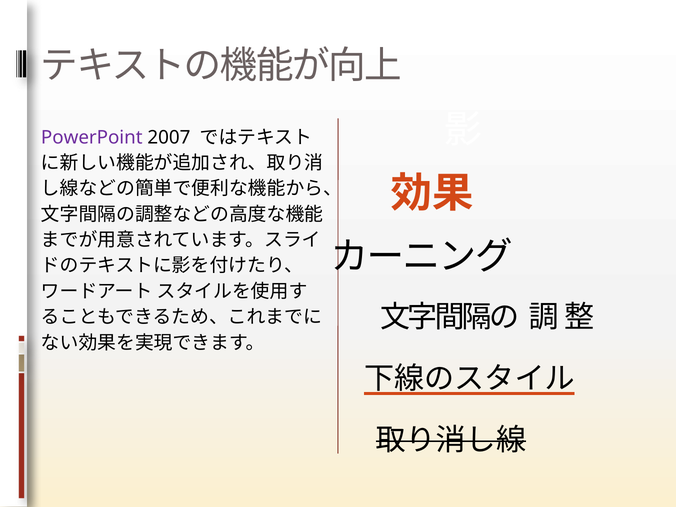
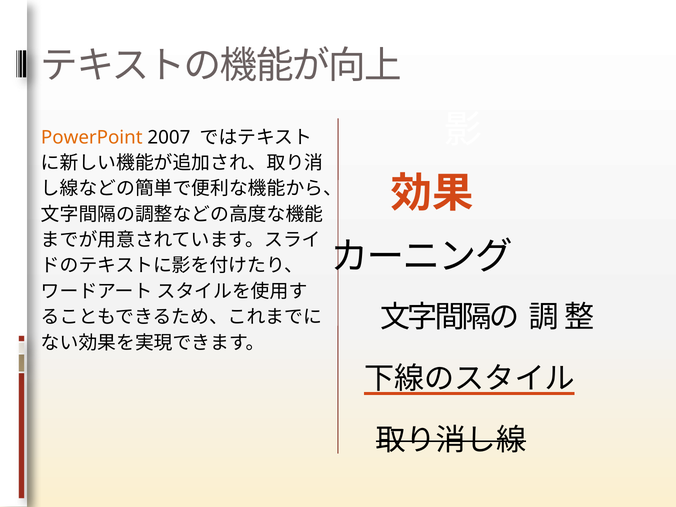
PowerPoint colour: purple -> orange
